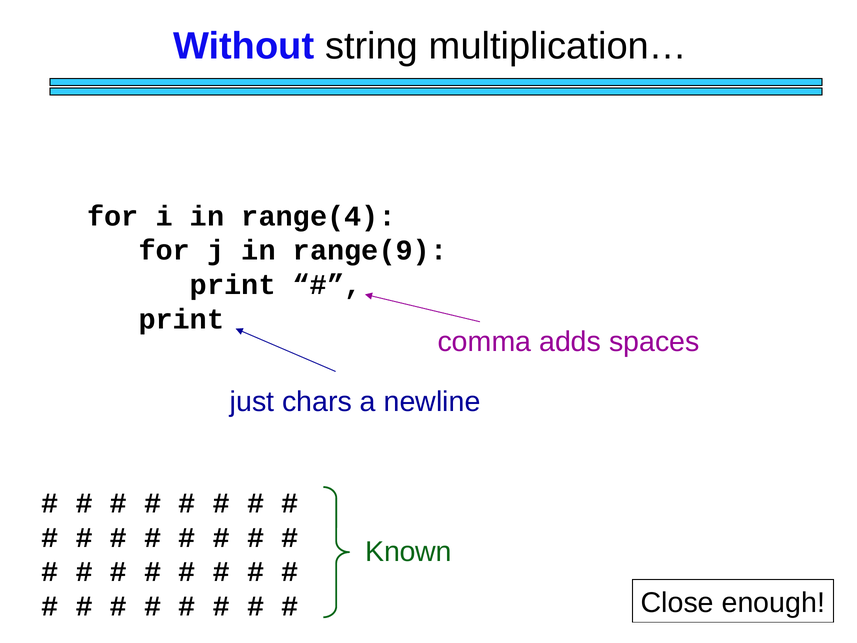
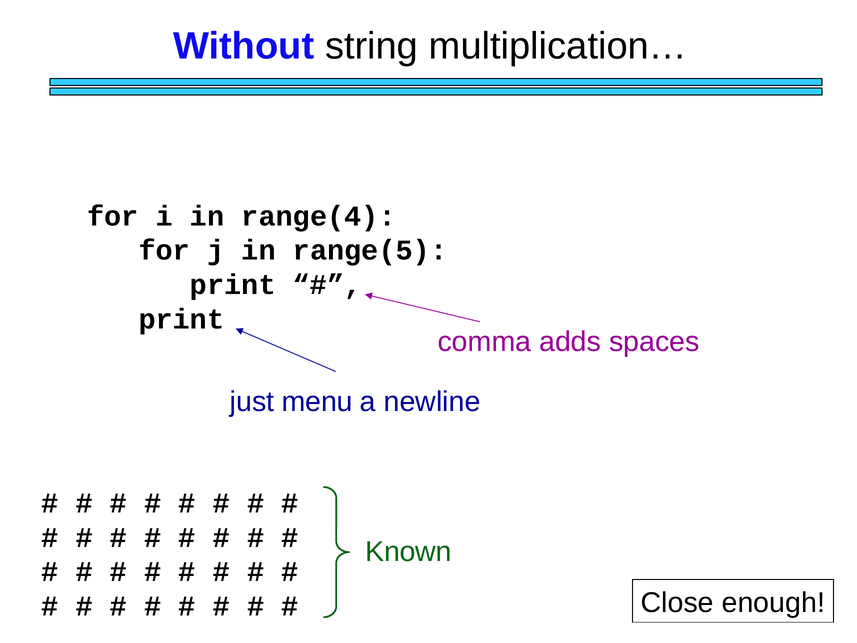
range(9: range(9 -> range(5
chars: chars -> menu
